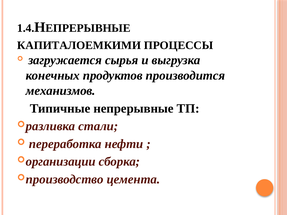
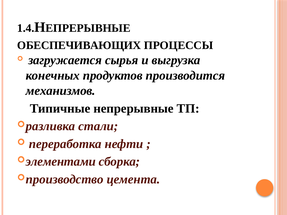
КАПИТАЛОЕМКИМИ: КАПИТАЛОЕМКИМИ -> ОБЕСПЕЧИВАЮЩИХ
организации: организации -> элементами
